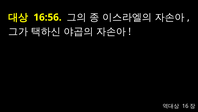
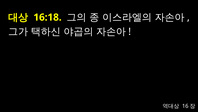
16:56: 16:56 -> 16:18
